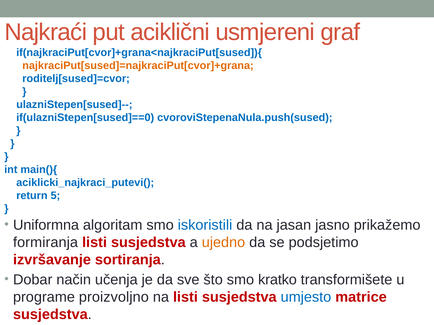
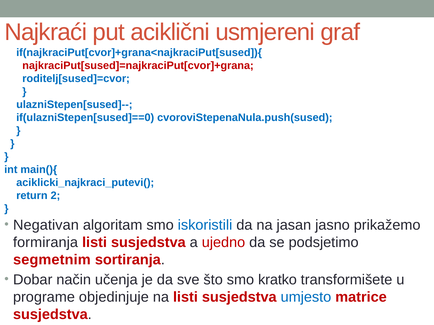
najkraciPut[sused]=najkraciPut[cvor]+grana colour: orange -> red
5: 5 -> 2
Uniformna: Uniformna -> Negativan
ujedno colour: orange -> red
izvršavanje: izvršavanje -> segmetnim
proizvoljno: proizvoljno -> objedinjuje
